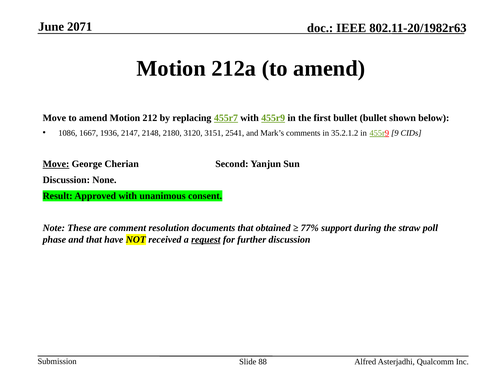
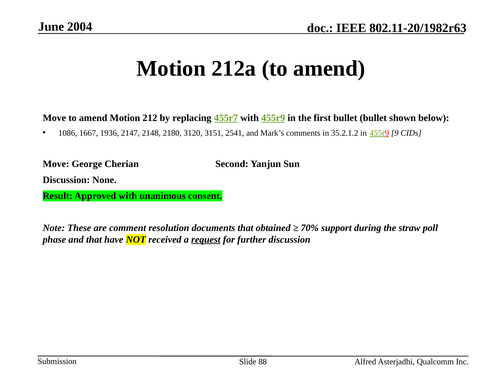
2071: 2071 -> 2004
Move at (56, 164) underline: present -> none
77%: 77% -> 70%
